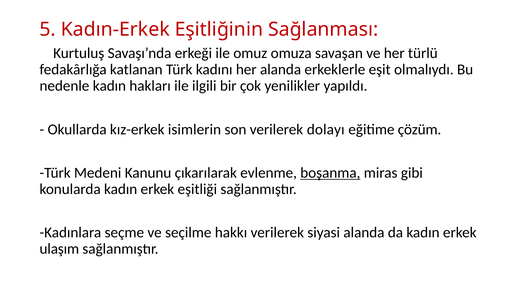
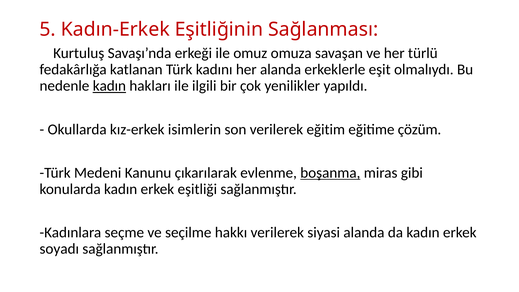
kadın at (109, 86) underline: none -> present
dolayı: dolayı -> eğitim
ulaşım: ulaşım -> soyadı
